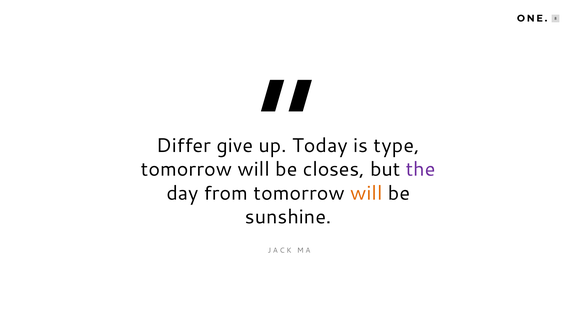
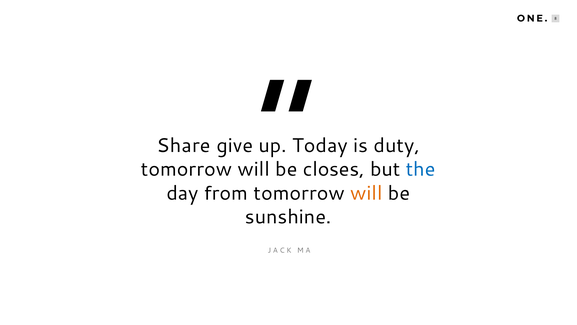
Differ: Differ -> Share
type: type -> duty
the colour: purple -> blue
